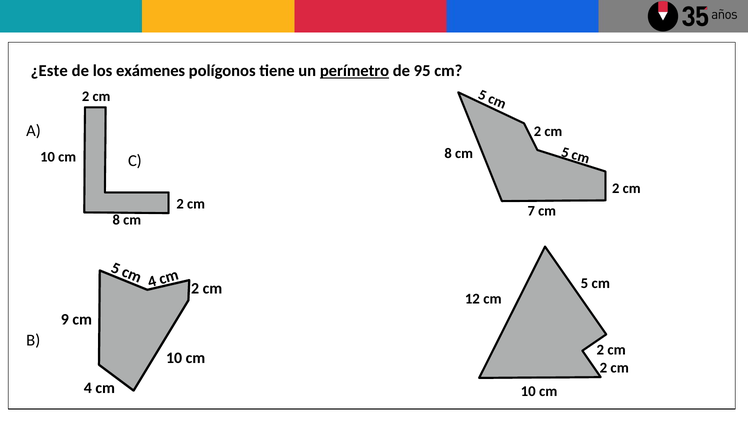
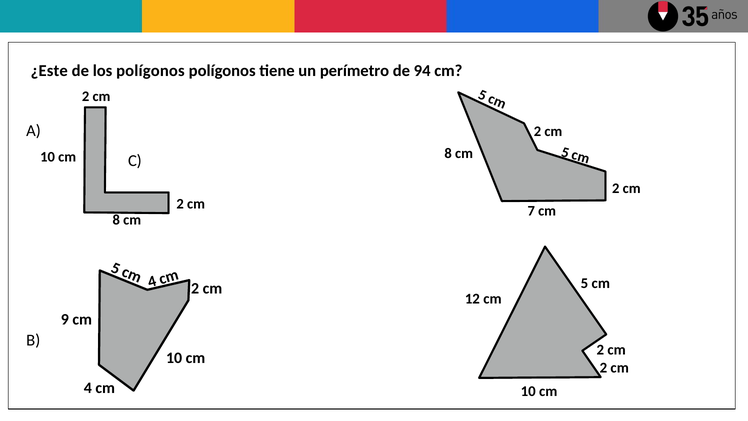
los exámenes: exámenes -> polígonos
perímetro underline: present -> none
95: 95 -> 94
